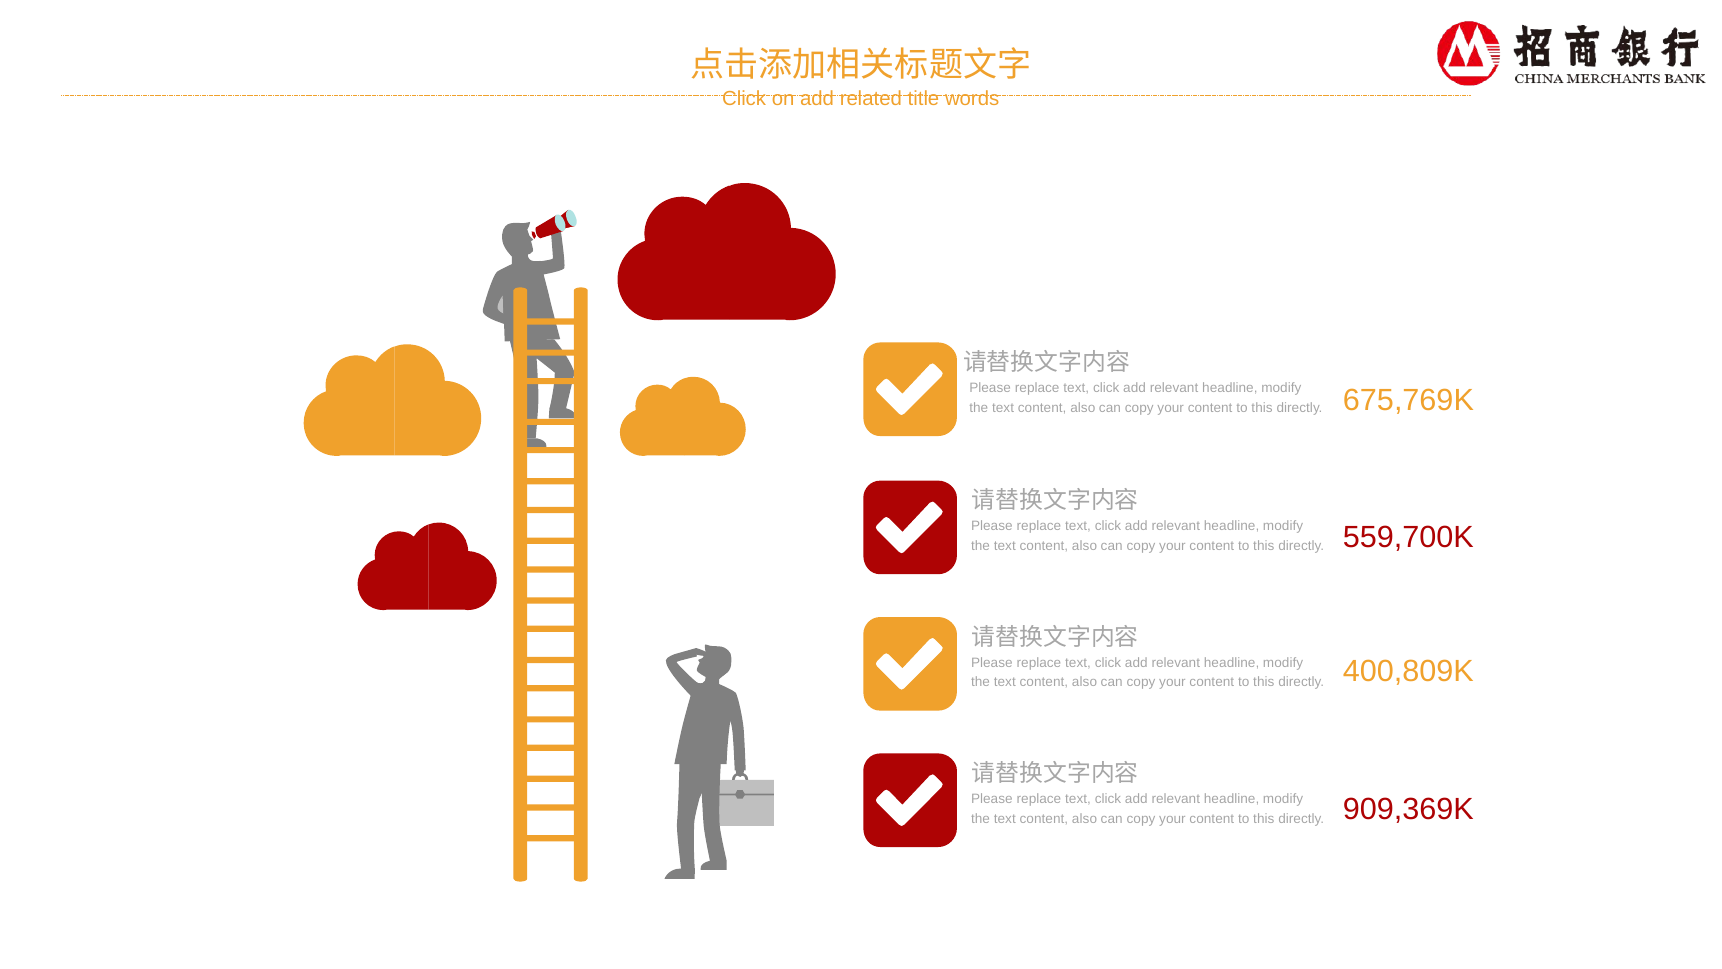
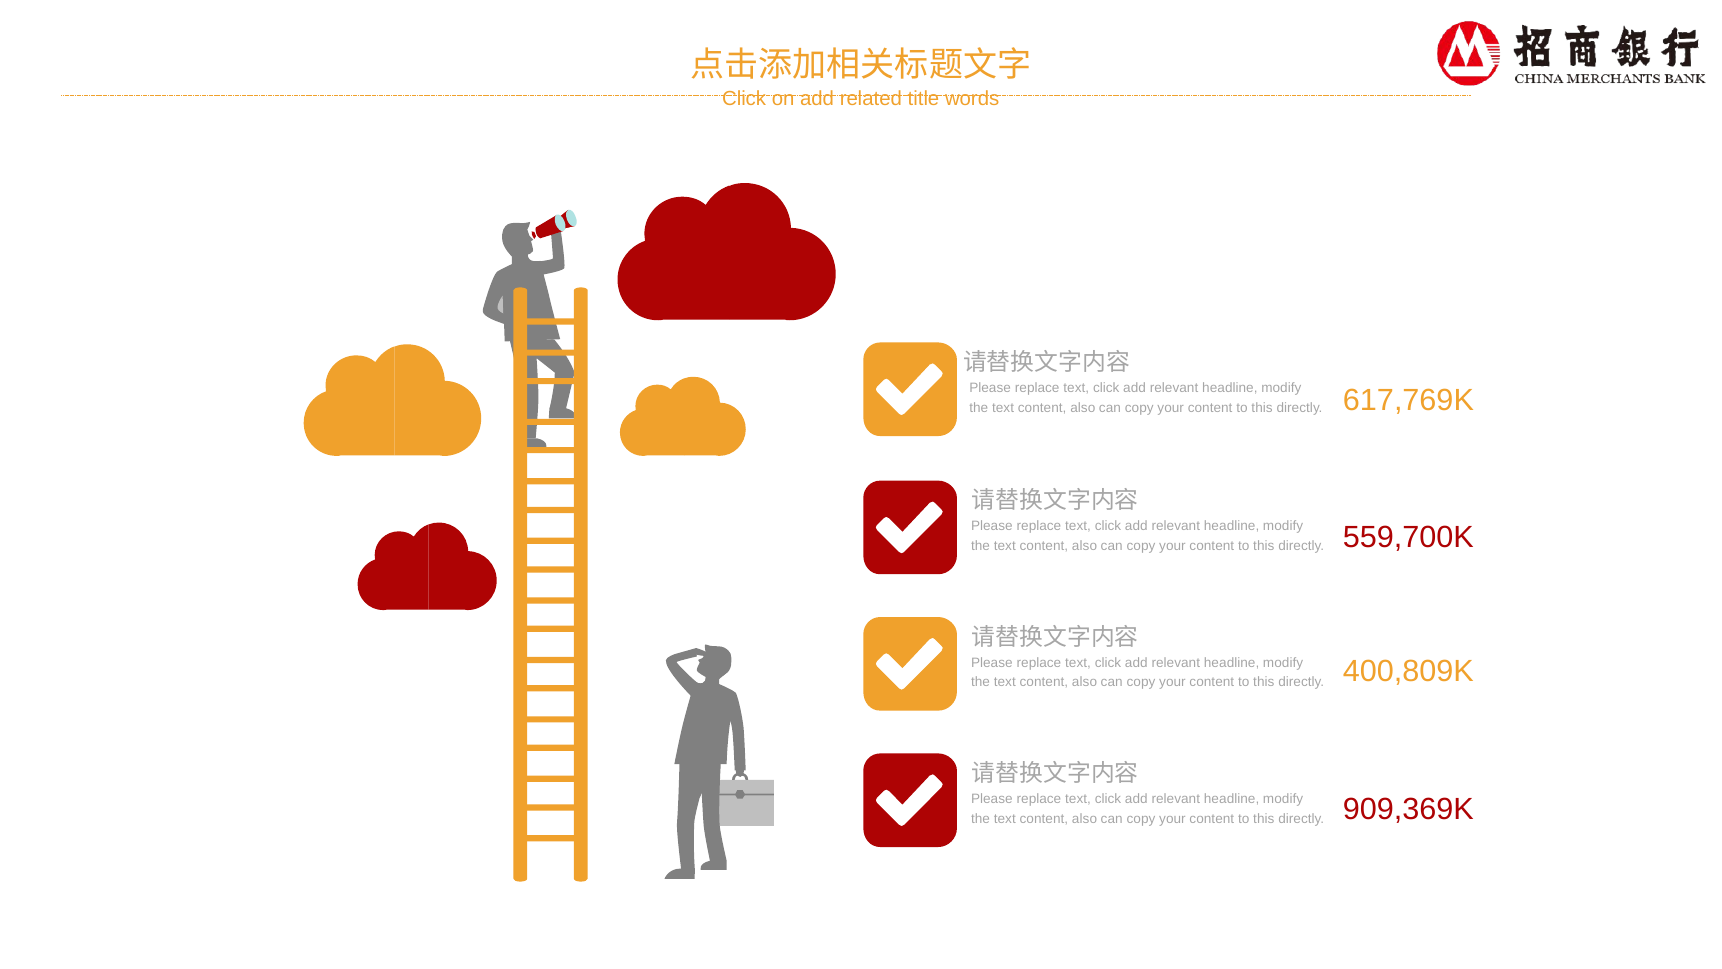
675,769K: 675,769K -> 617,769K
